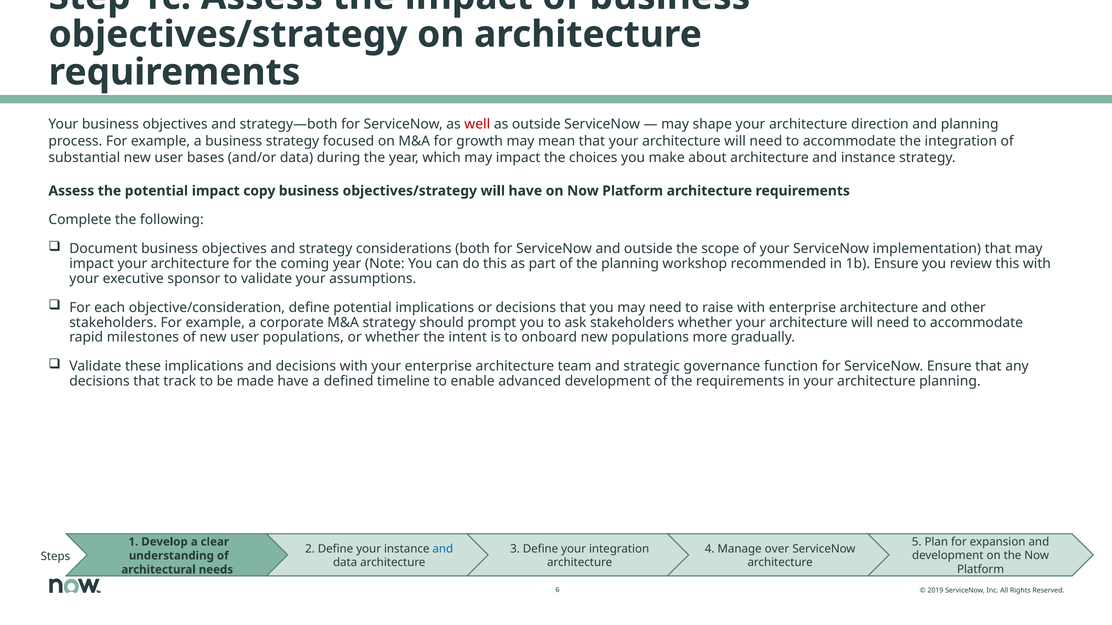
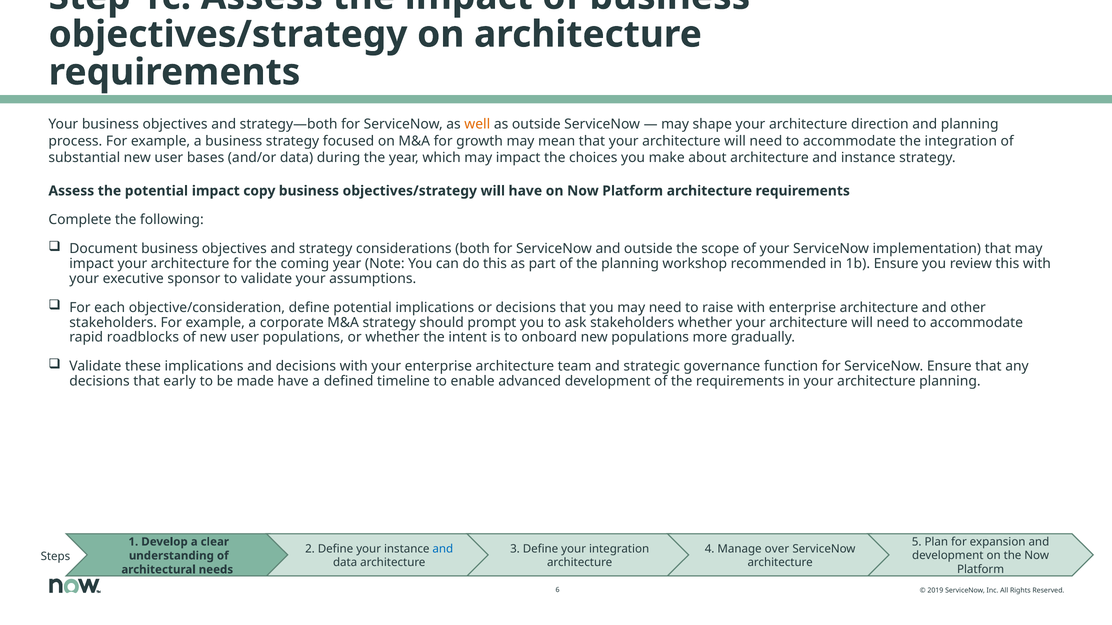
well colour: red -> orange
milestones: milestones -> roadblocks
track: track -> early
